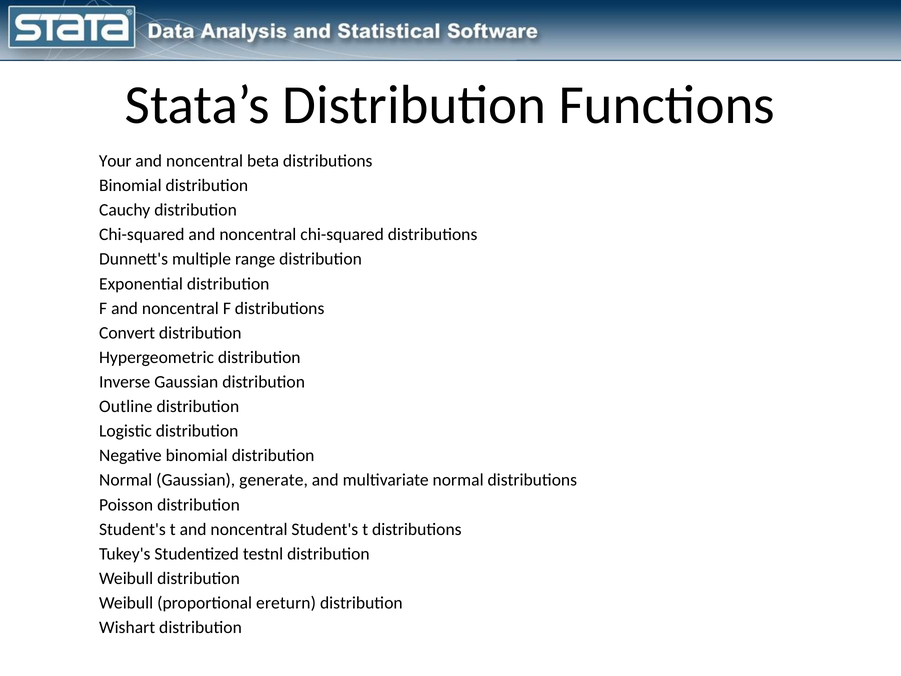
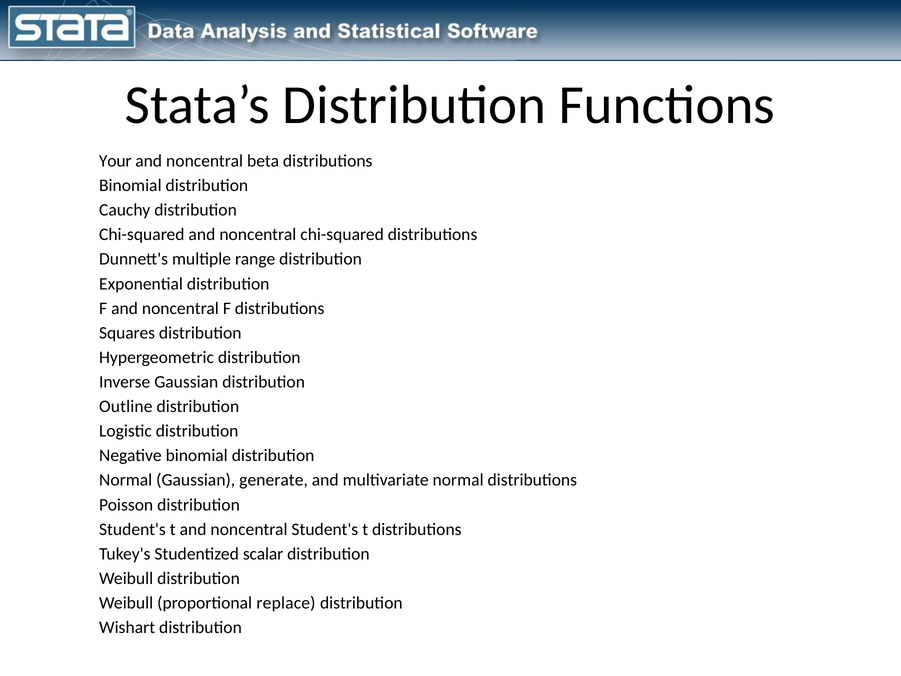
Convert: Convert -> Squares
testnl: testnl -> scalar
ereturn: ereturn -> replace
